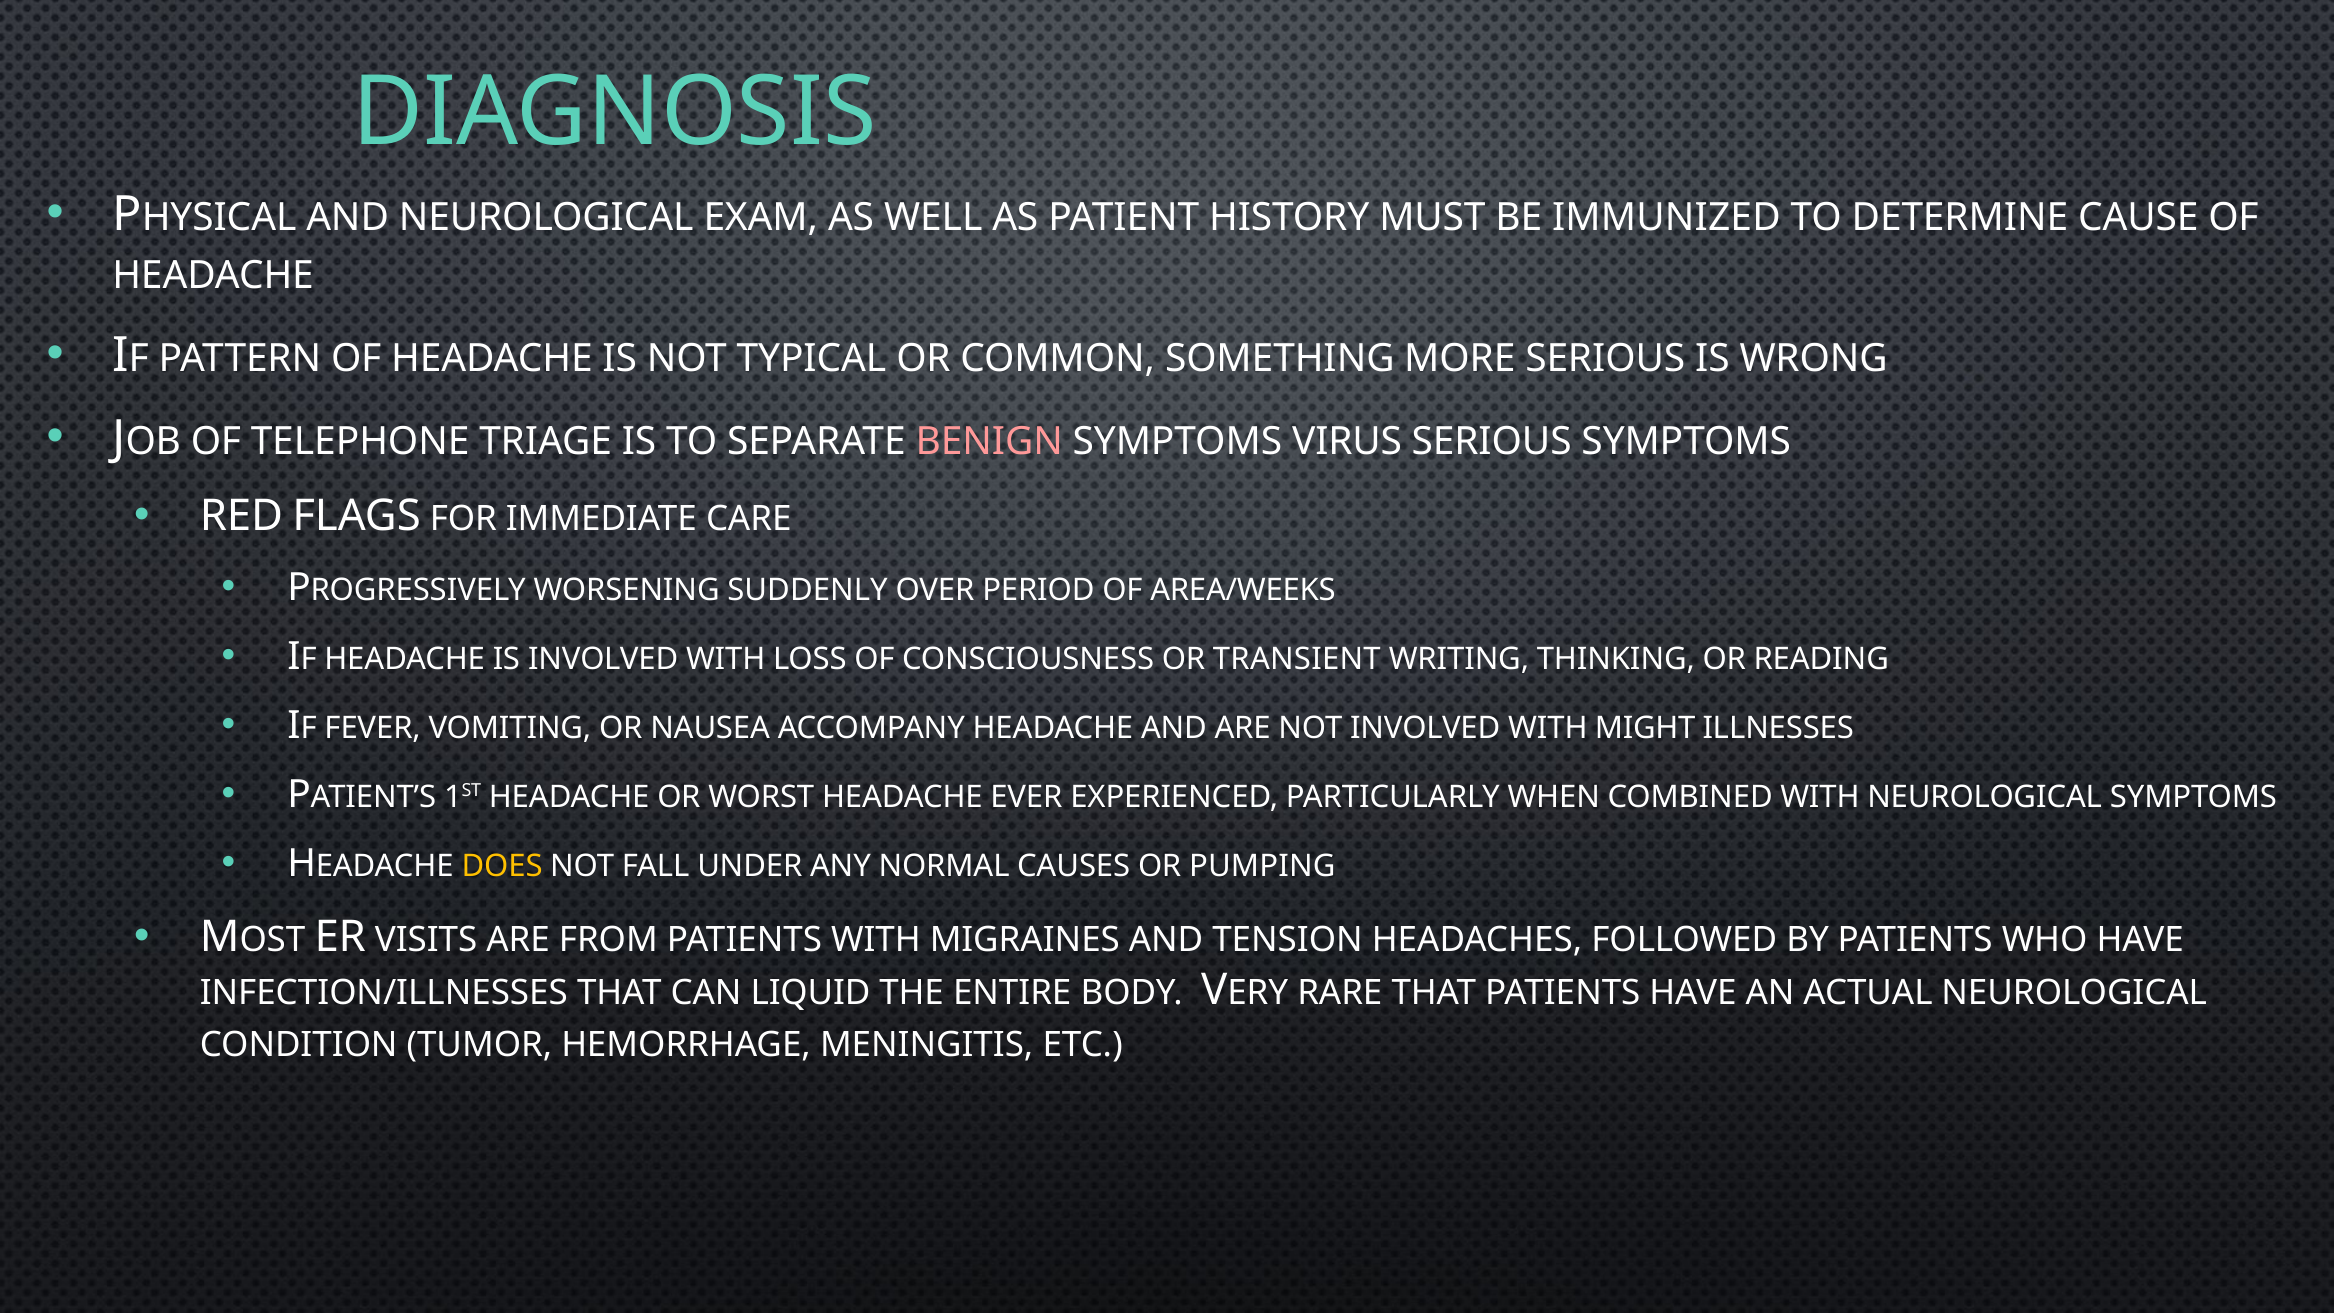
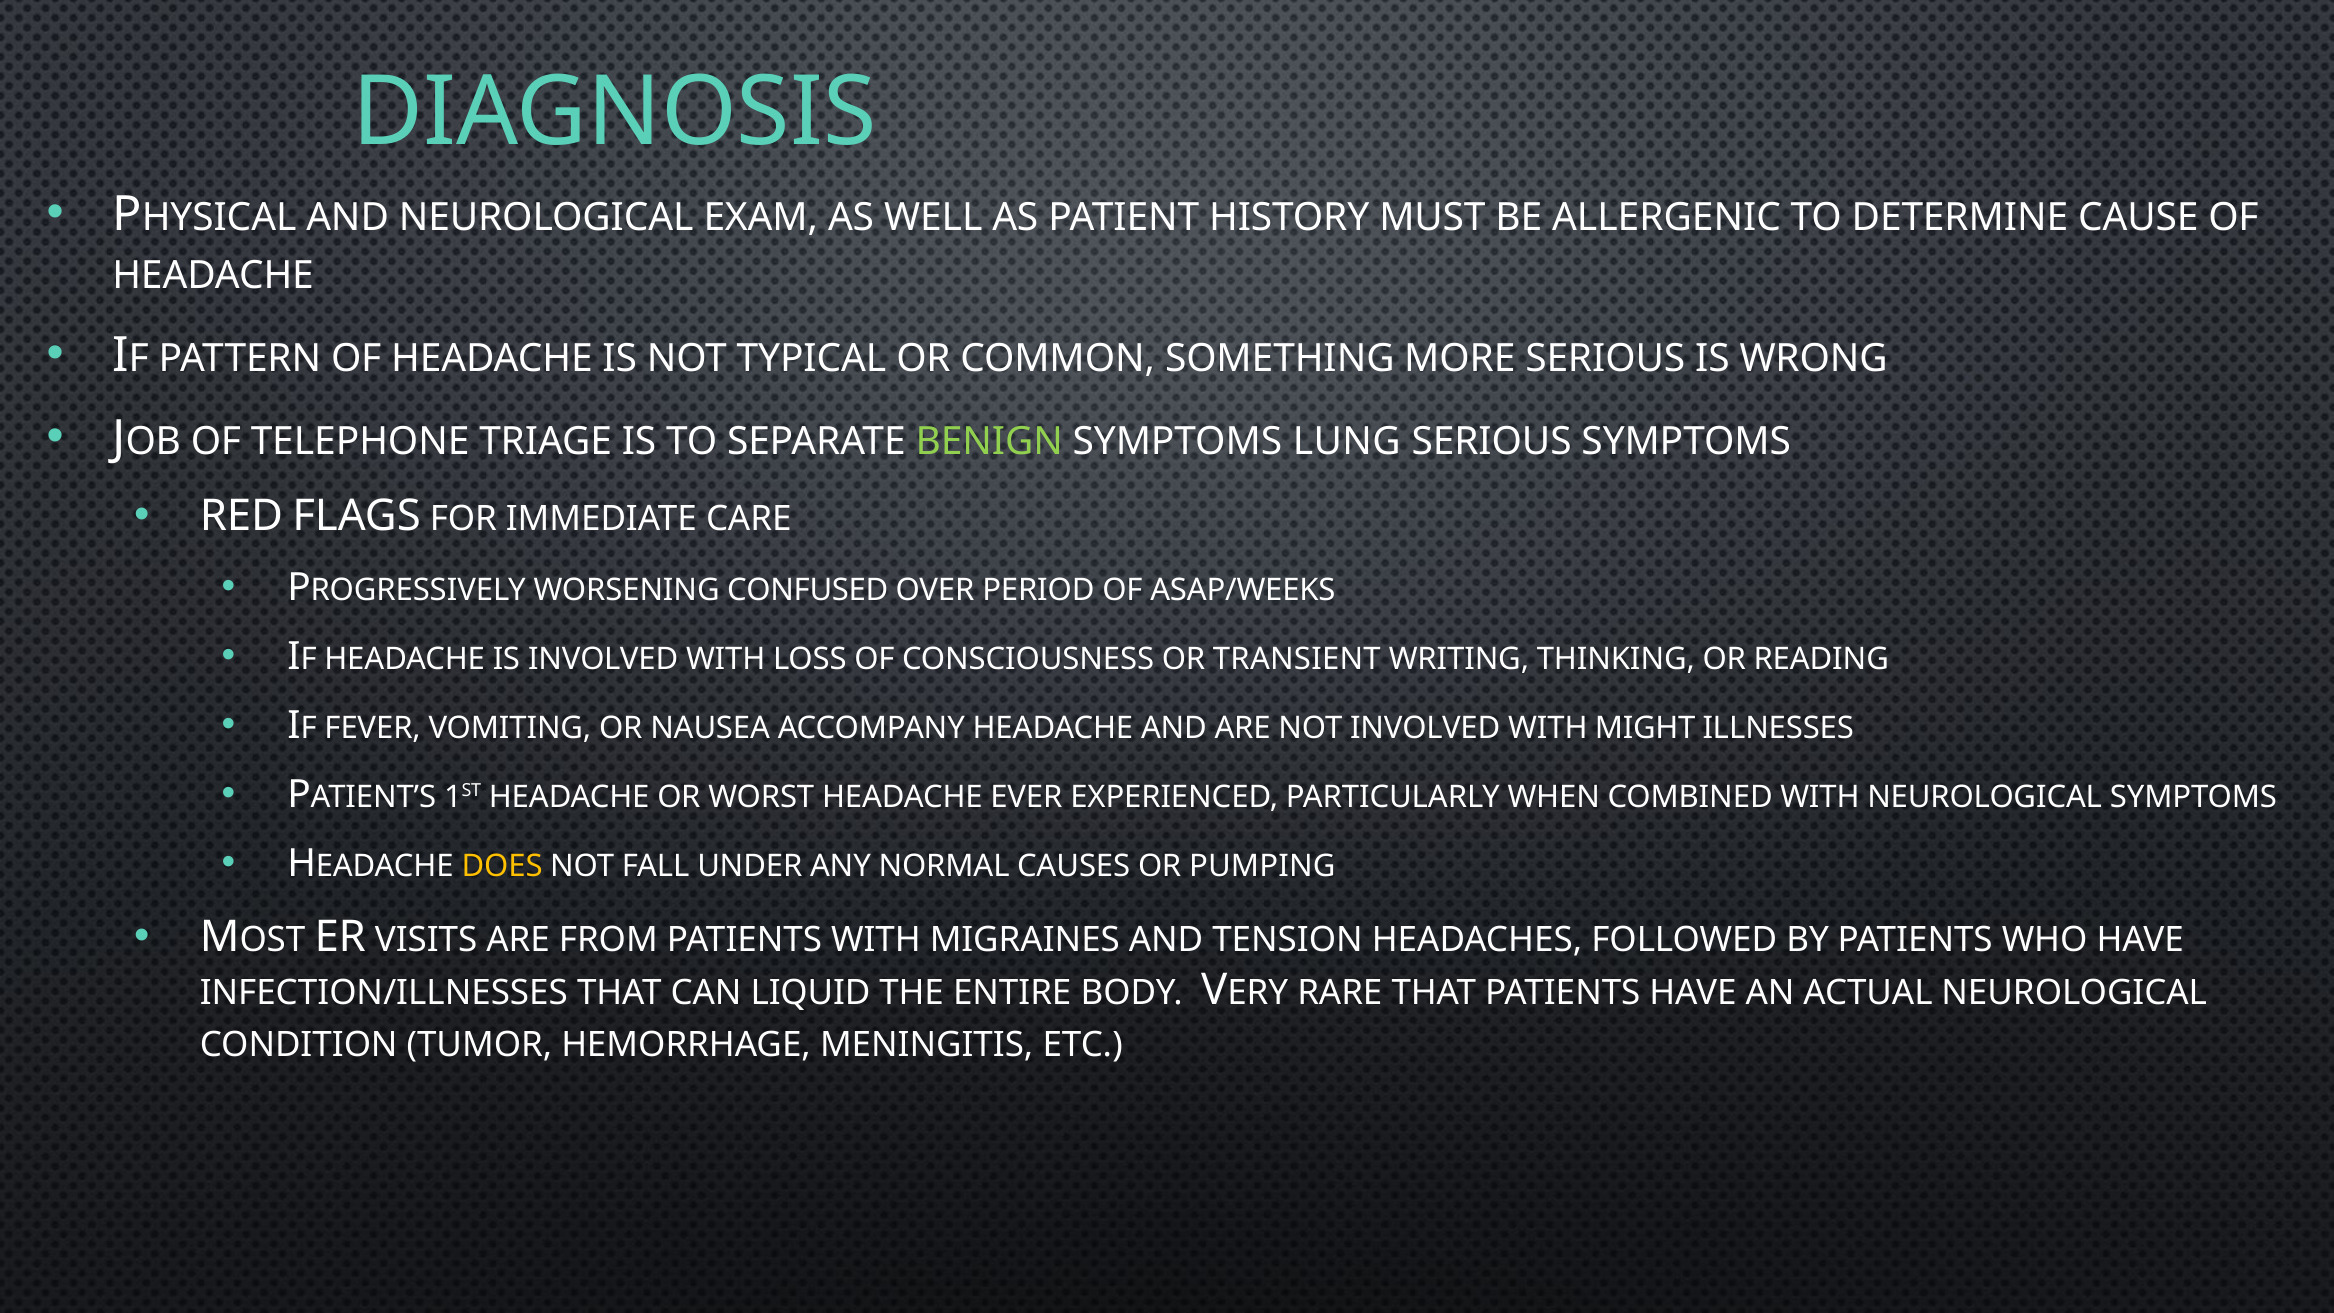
IMMUNIZED: IMMUNIZED -> ALLERGENIC
BENIGN colour: pink -> light green
VIRUS: VIRUS -> LUNG
SUDDENLY: SUDDENLY -> CONFUSED
AREA/WEEKS: AREA/WEEKS -> ASAP/WEEKS
